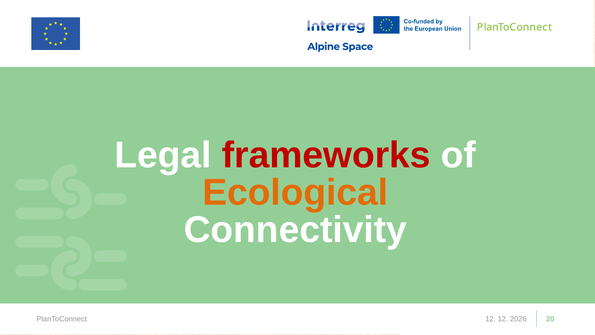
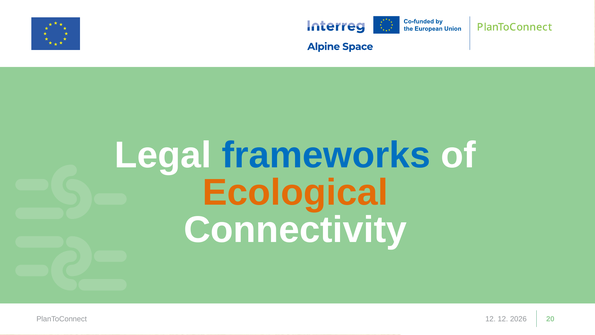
frameworks colour: red -> blue
